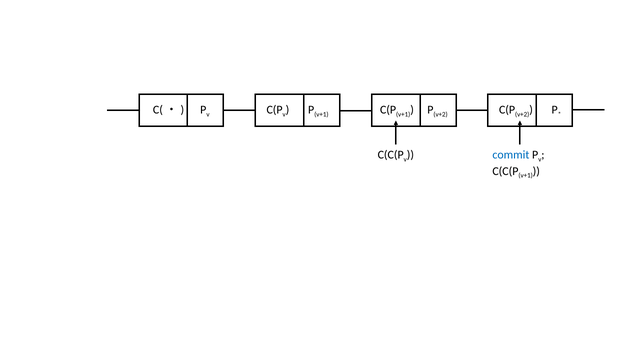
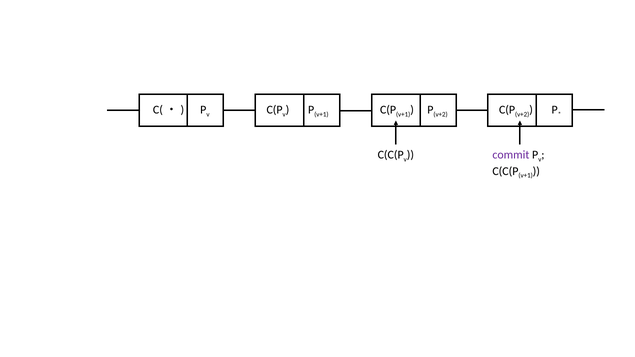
commit colour: blue -> purple
